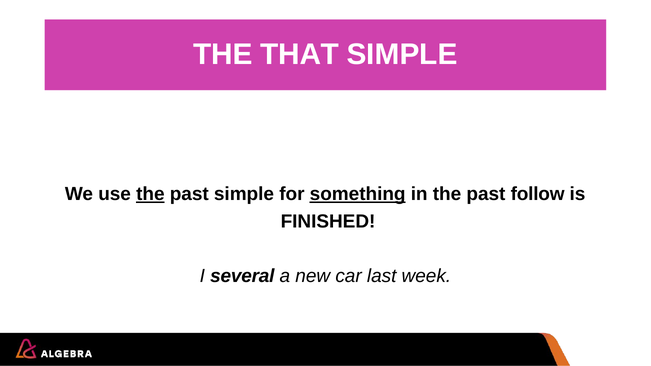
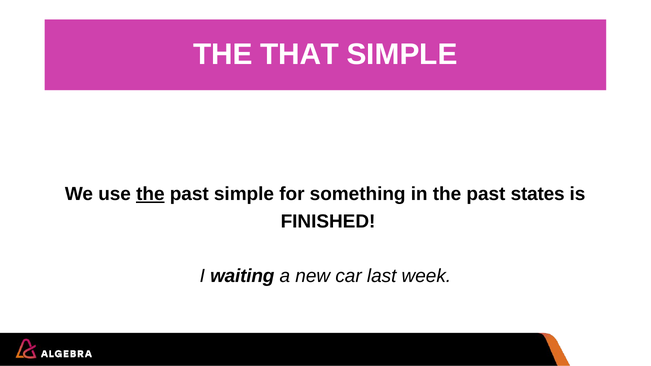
something underline: present -> none
follow: follow -> states
several: several -> waiting
